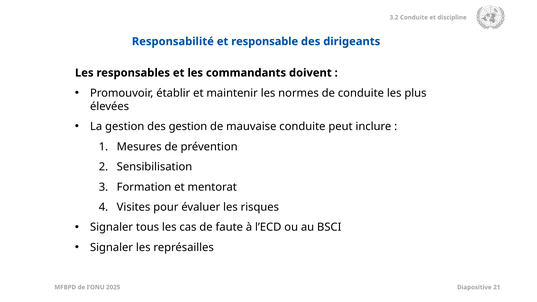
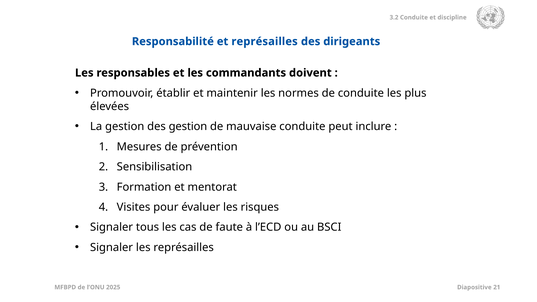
et responsable: responsable -> représailles
